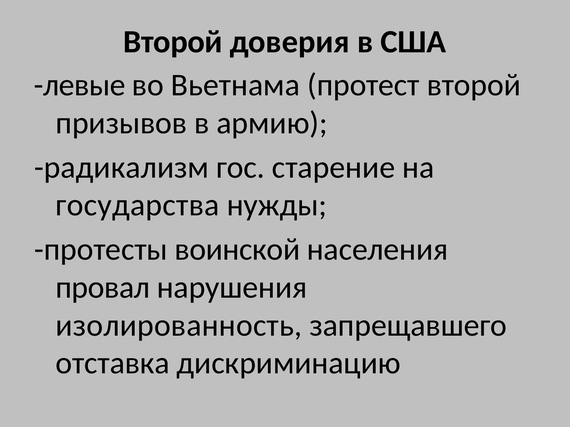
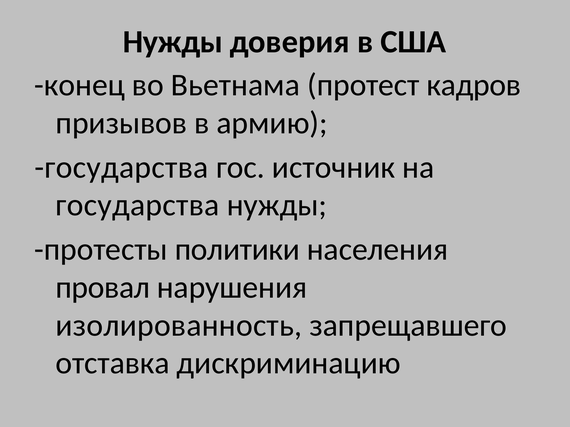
Второй at (173, 42): Второй -> Нужды
левые: левые -> конец
протест второй: второй -> кадров
радикализм at (122, 167): радикализм -> государства
старение: старение -> источник
воинской: воинской -> политики
